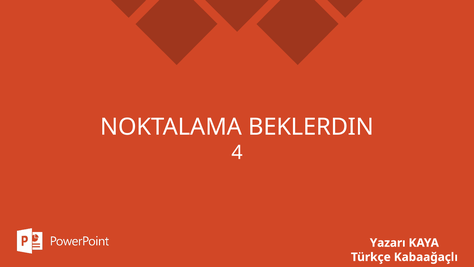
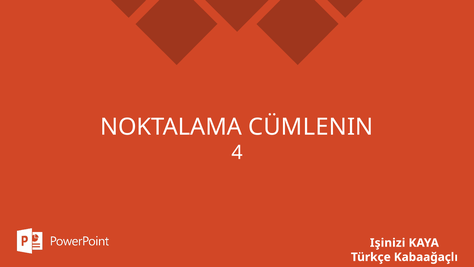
BEKLERDIN: BEKLERDIN -> CÜMLENIN
Yazarı: Yazarı -> Işinizi
